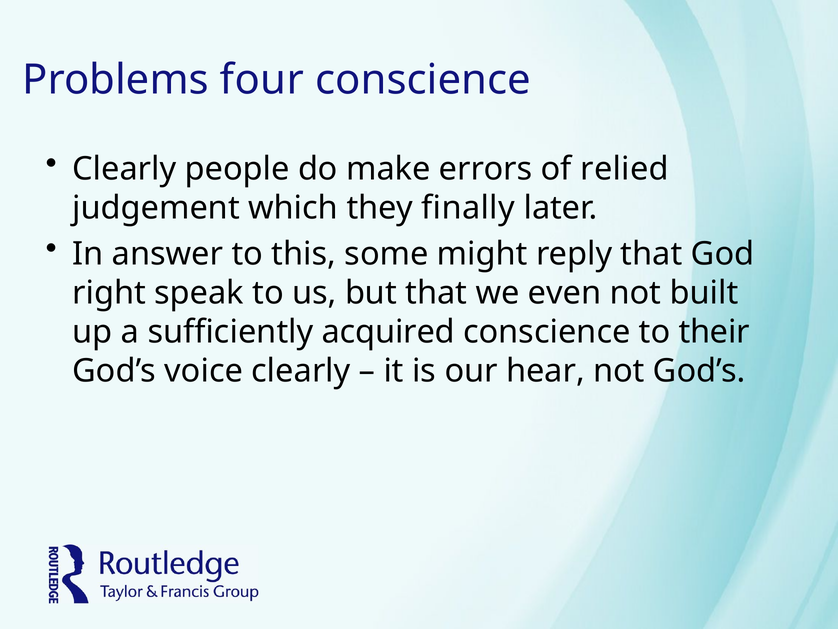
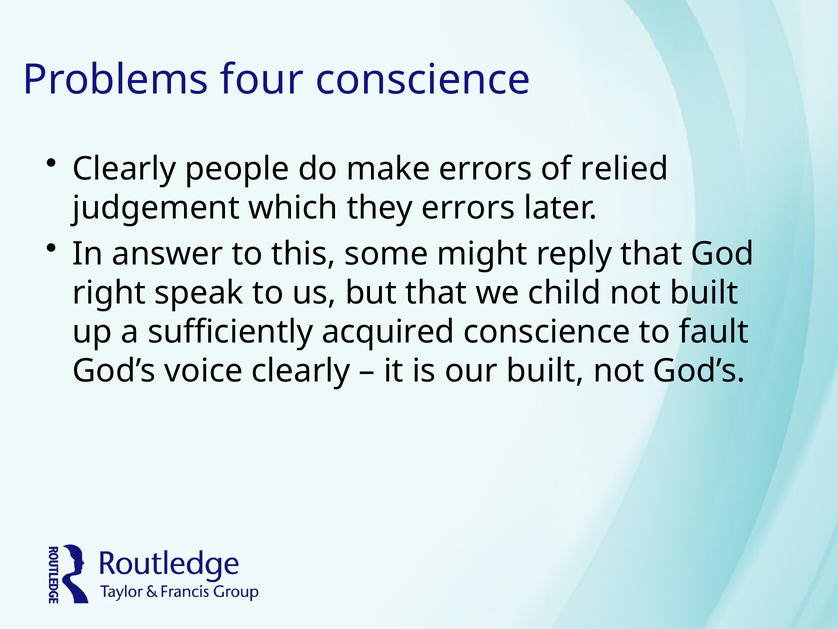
they finally: finally -> errors
even: even -> child
their: their -> fault
our hear: hear -> built
